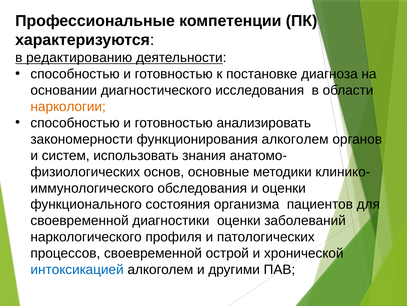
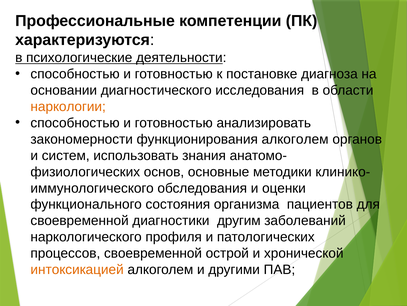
редактированию: редактированию -> психологические
диагностики оценки: оценки -> другим
интоксикацией colour: blue -> orange
